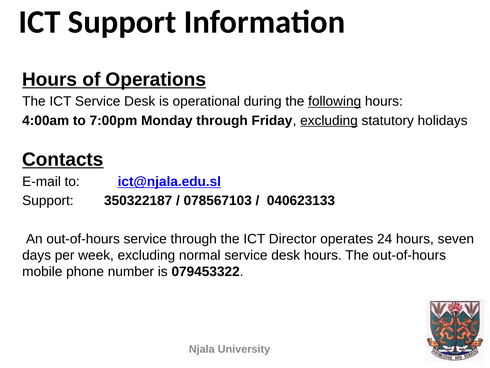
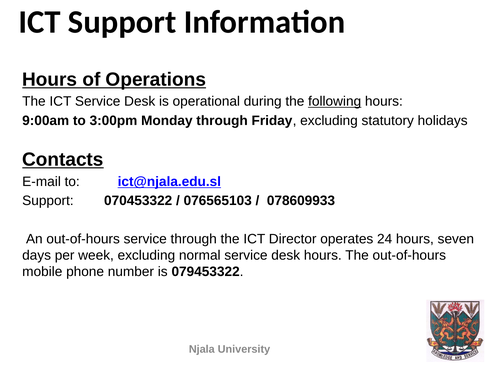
4:00am: 4:00am -> 9:00am
7:00pm: 7:00pm -> 3:00pm
excluding at (329, 120) underline: present -> none
350322187: 350322187 -> 070453322
078567103: 078567103 -> 076565103
040623133: 040623133 -> 078609933
